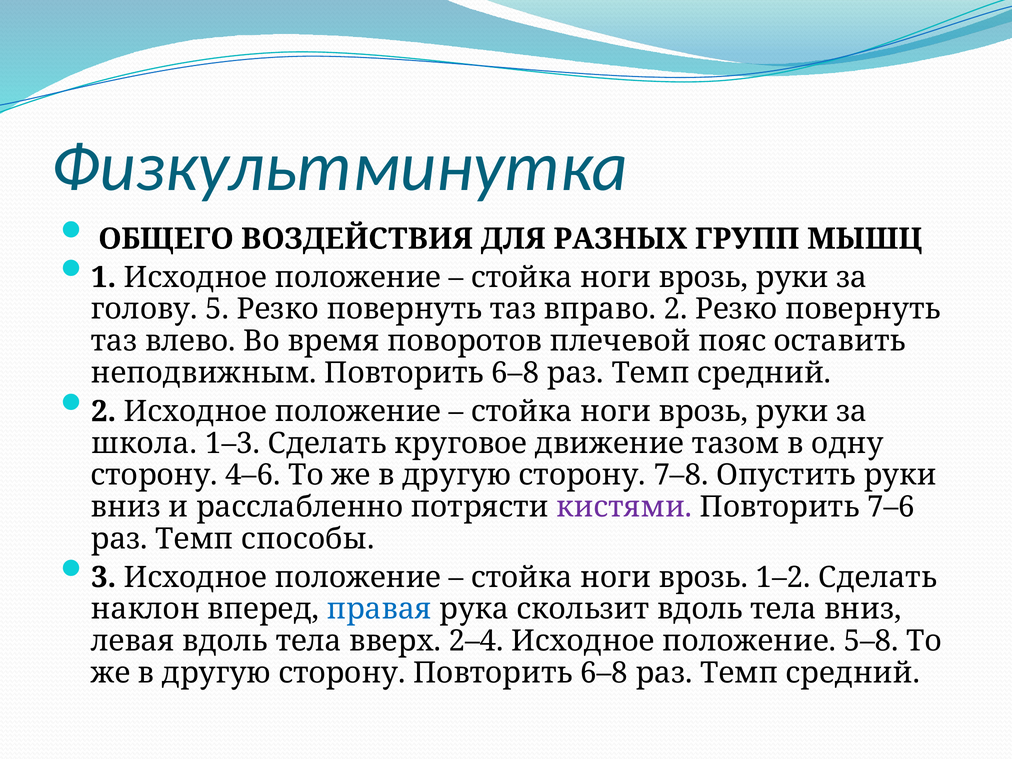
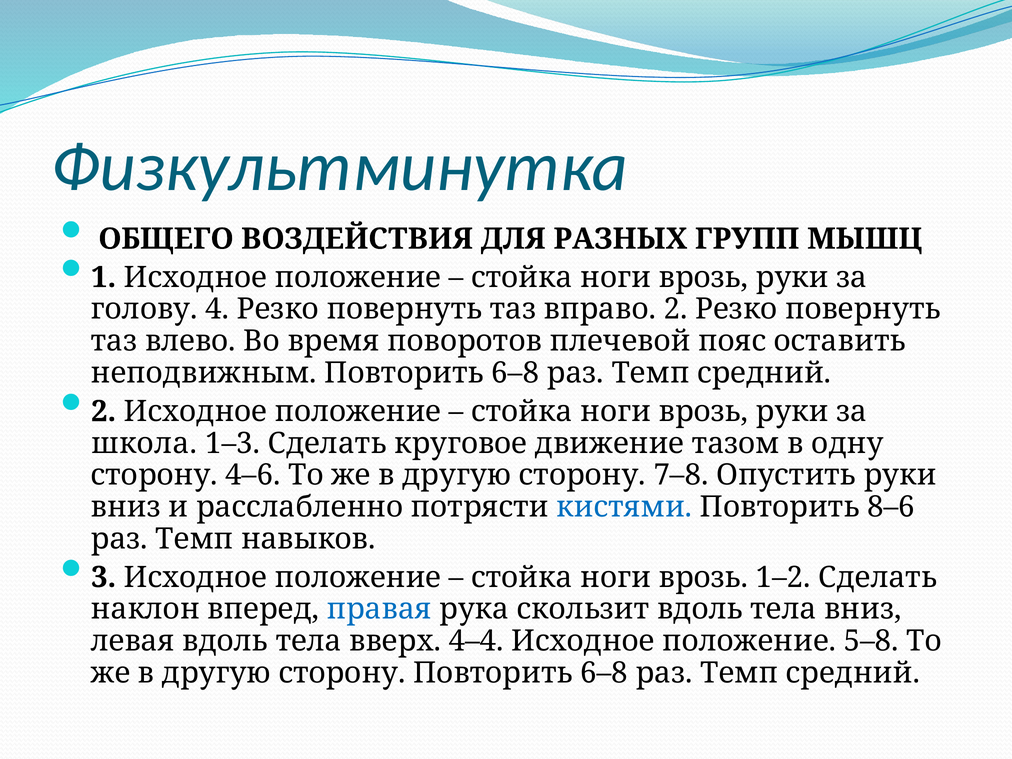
5: 5 -> 4
кистями colour: purple -> blue
7–6: 7–6 -> 8–6
способы: способы -> навыков
2–4: 2–4 -> 4–4
